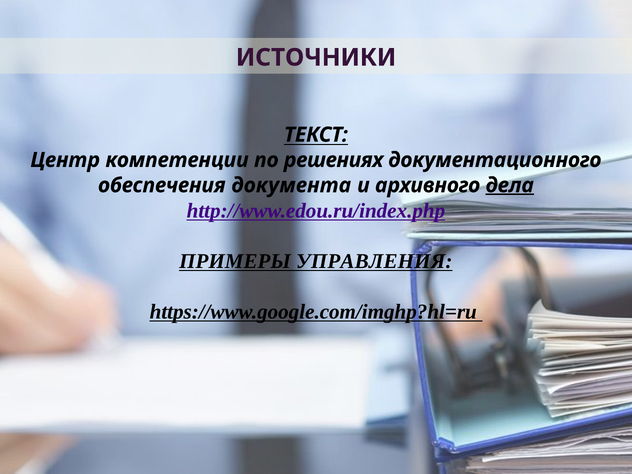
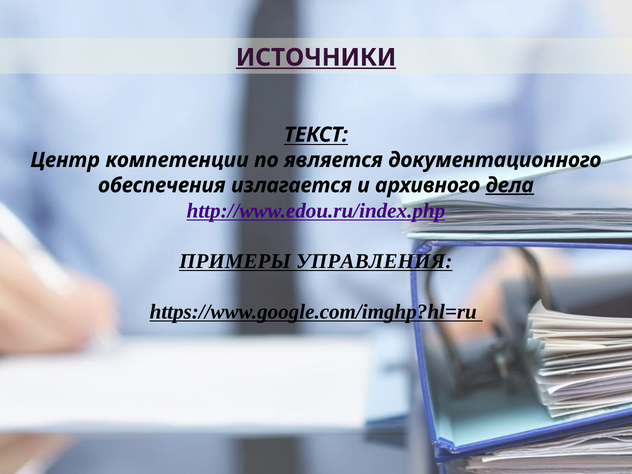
ИСТОЧНИКИ underline: none -> present
решениях: решениях -> является
документа: документа -> излагается
